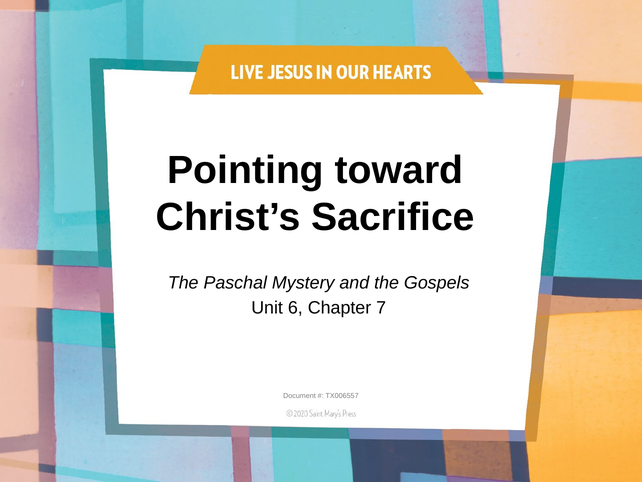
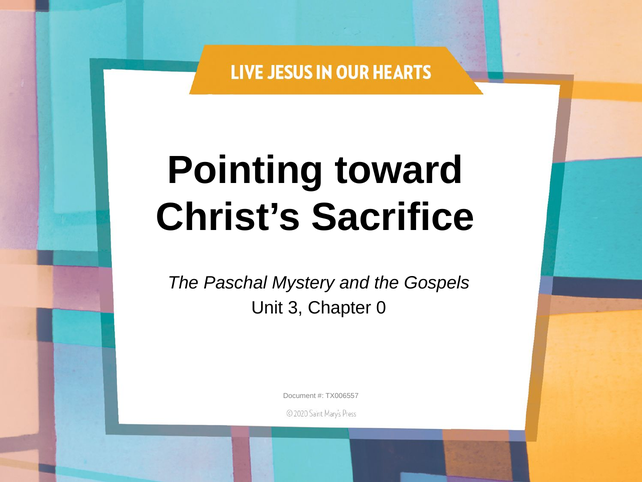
6: 6 -> 3
7: 7 -> 0
